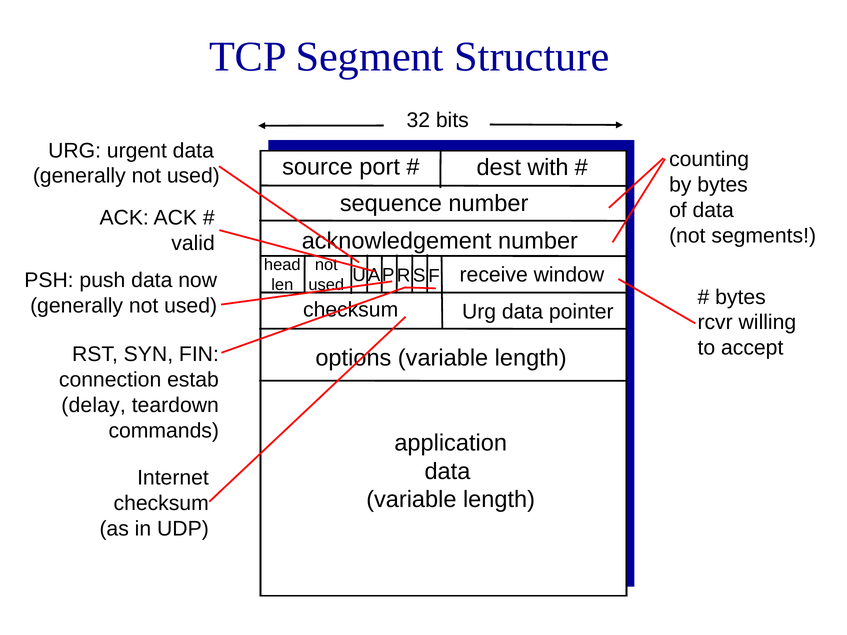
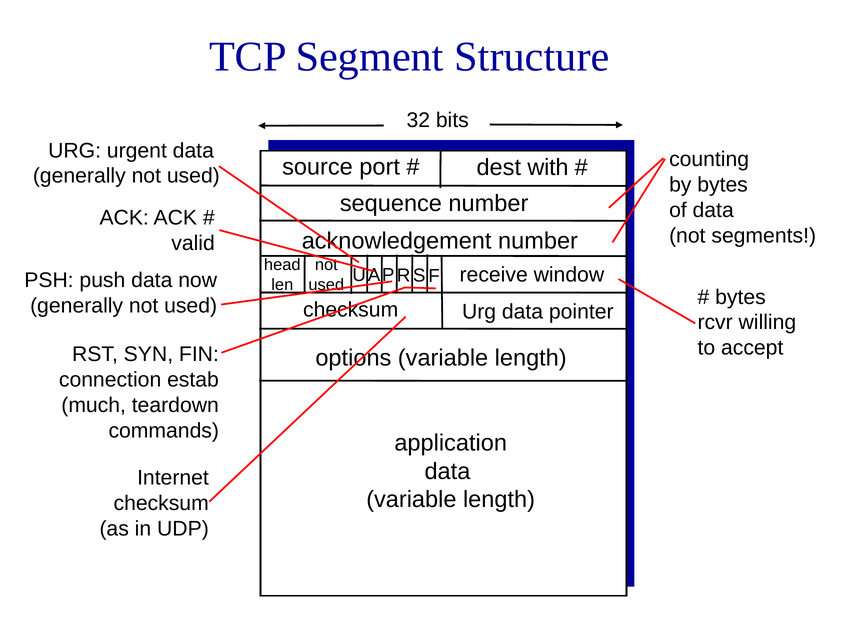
delay: delay -> much
